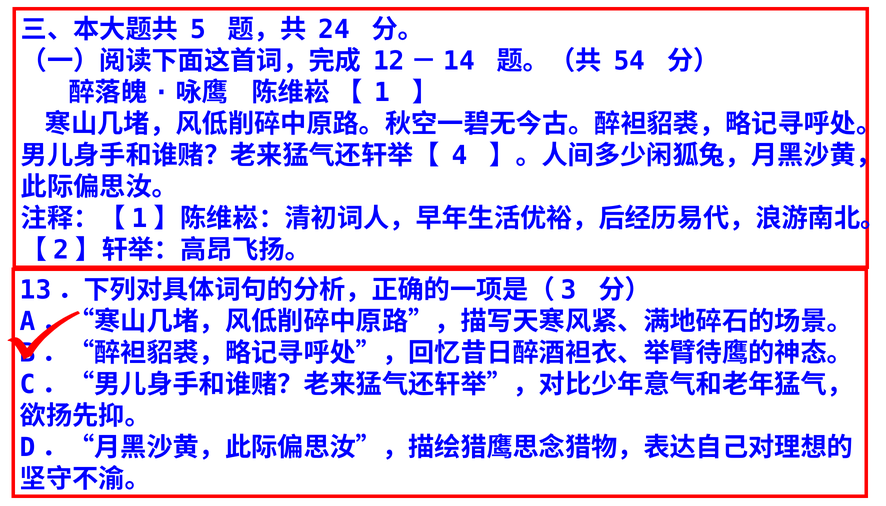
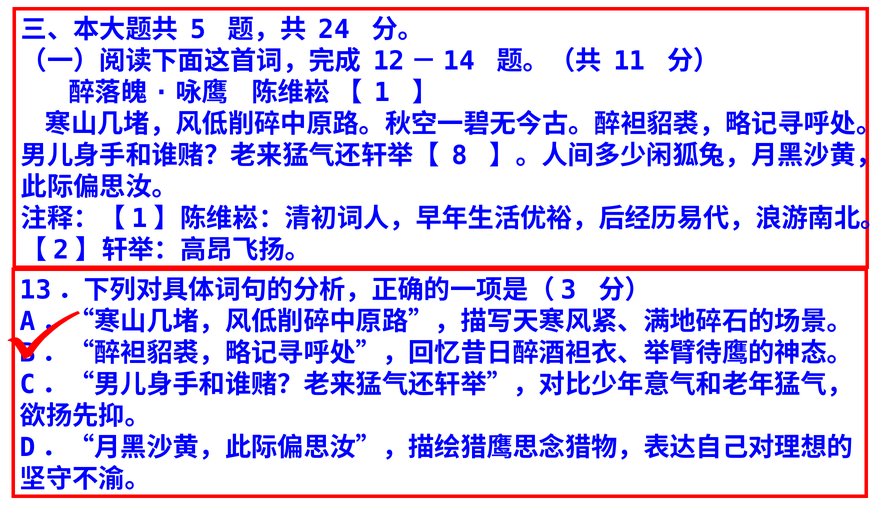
54: 54 -> 11
4: 4 -> 8
